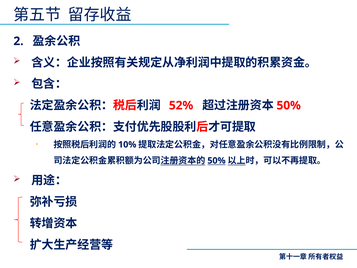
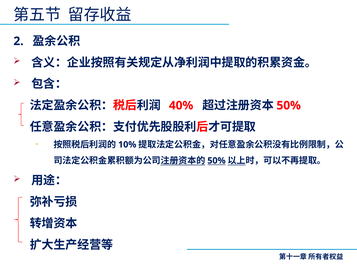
52%: 52% -> 40%
